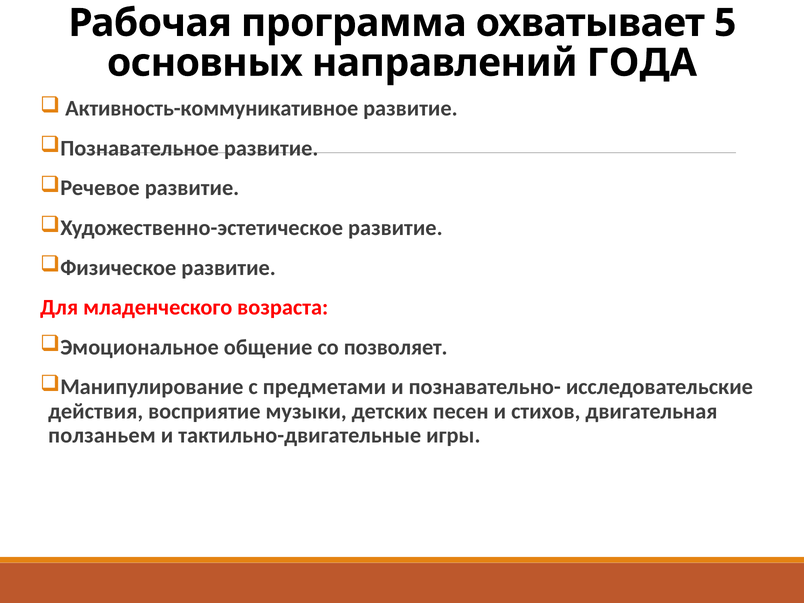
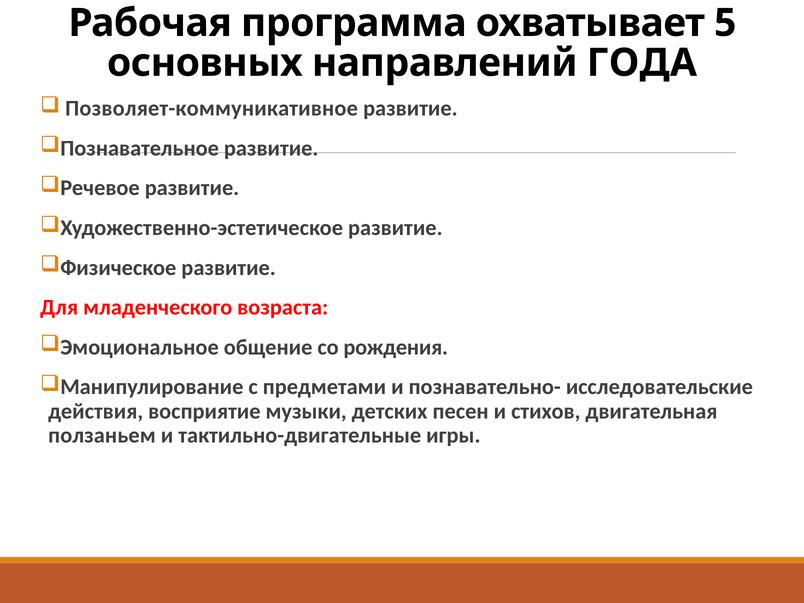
Активность-коммуникативное: Активность-коммуникативное -> Позволяет-коммуникативное
позволяет: позволяет -> рождения
